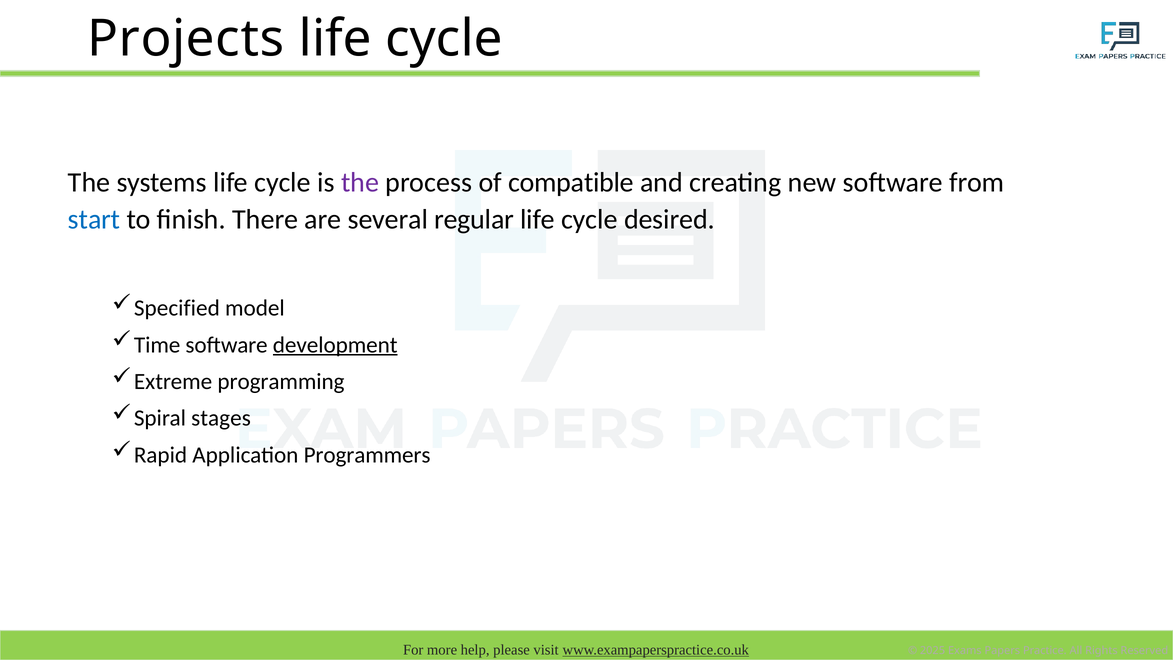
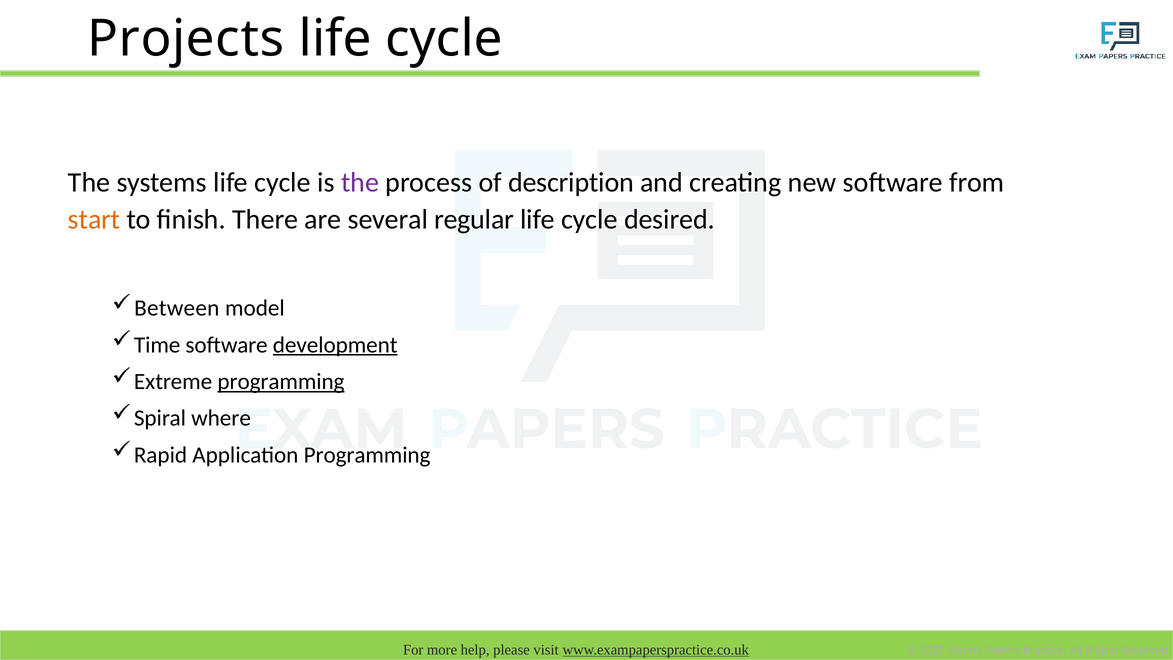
compatible: compatible -> description
start colour: blue -> orange
Specified: Specified -> Between
programming at (281, 381) underline: none -> present
stages: stages -> where
Application Programmers: Programmers -> Programming
